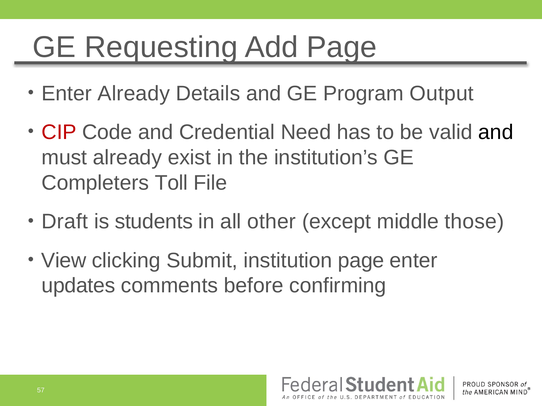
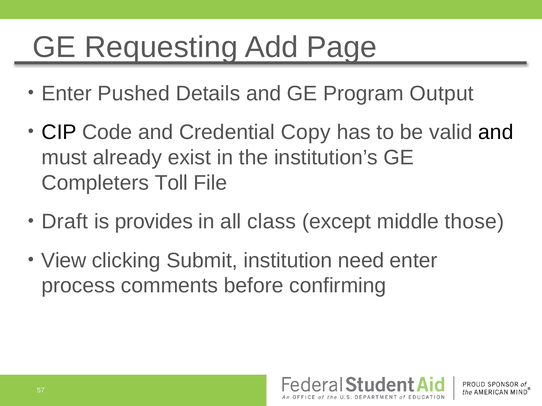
Enter Already: Already -> Pushed
CIP colour: red -> black
Need: Need -> Copy
students: students -> provides
other: other -> class
institution page: page -> need
updates: updates -> process
